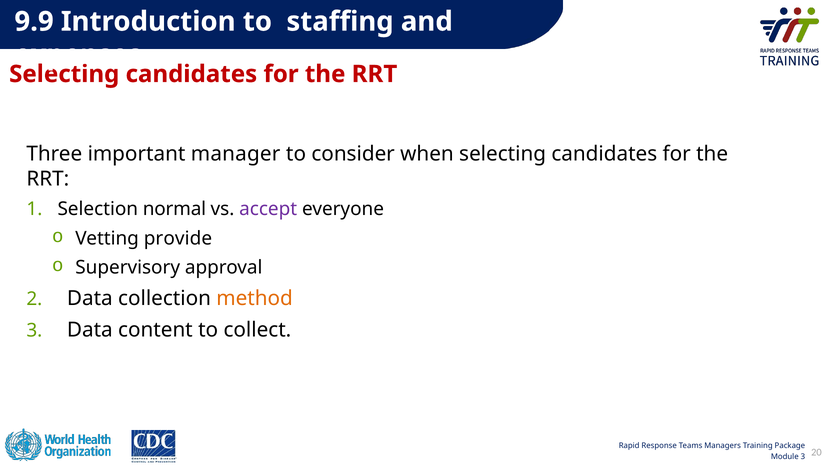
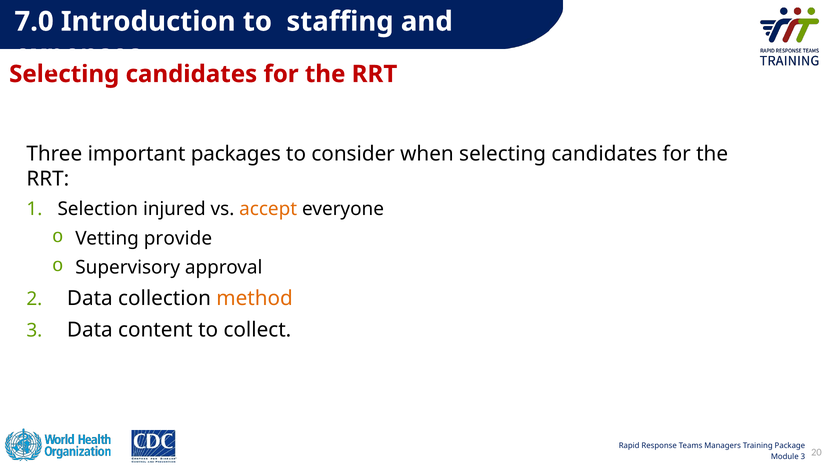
9.9: 9.9 -> 7.0
manager: manager -> packages
normal: normal -> injured
accept colour: purple -> orange
